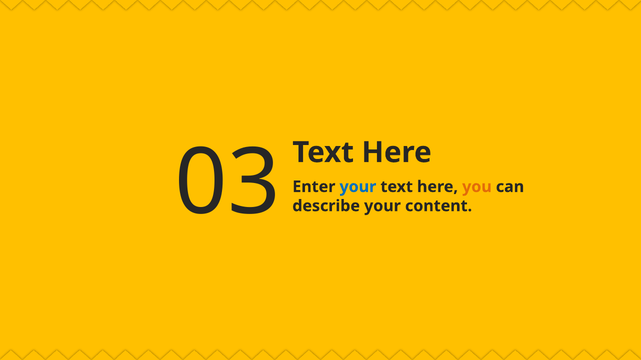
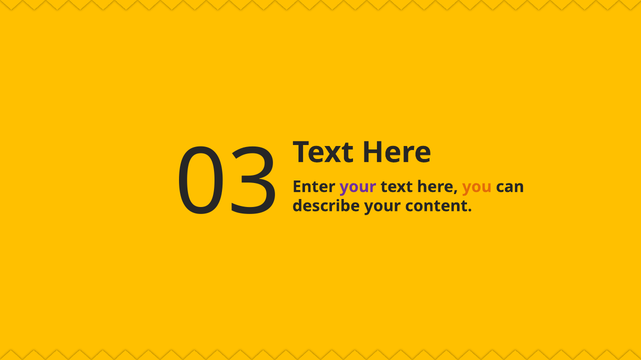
your at (358, 187) colour: blue -> purple
